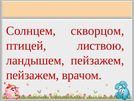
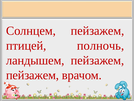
Солнцем скворцом: скворцом -> пейзажем
листвою: листвою -> полночь
